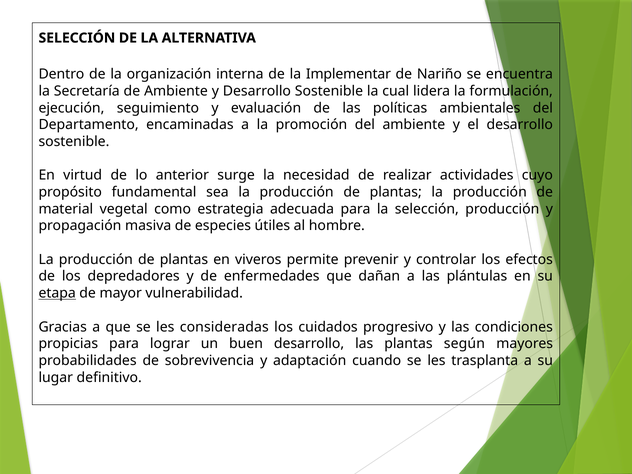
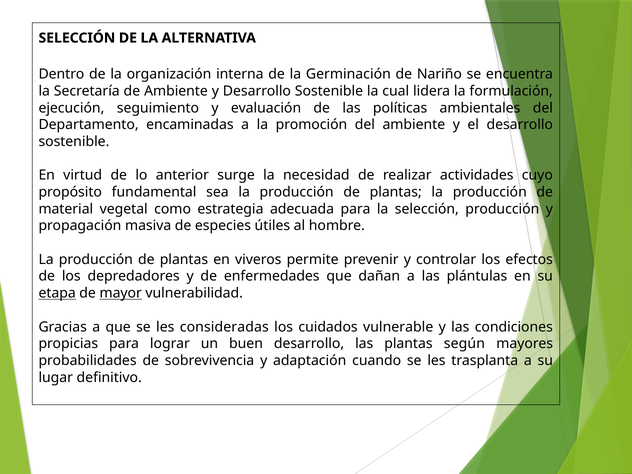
Implementar: Implementar -> Germinación
mayor underline: none -> present
progresivo: progresivo -> vulnerable
